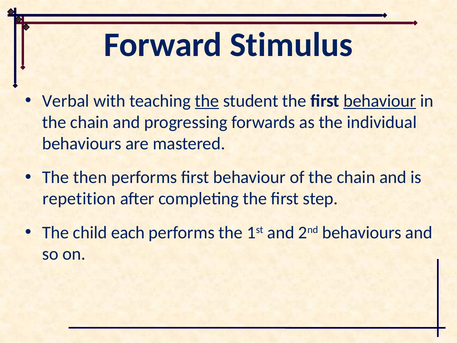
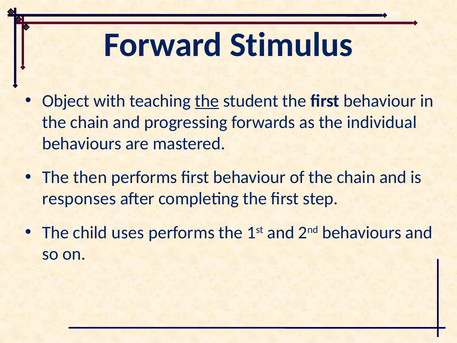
Verbal: Verbal -> Object
behaviour at (380, 101) underline: present -> none
repetition: repetition -> responses
each: each -> uses
